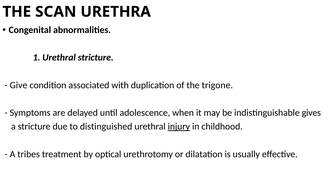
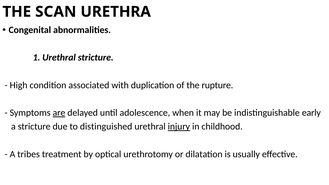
Give: Give -> High
trigone: trigone -> rupture
are underline: none -> present
gives: gives -> early
